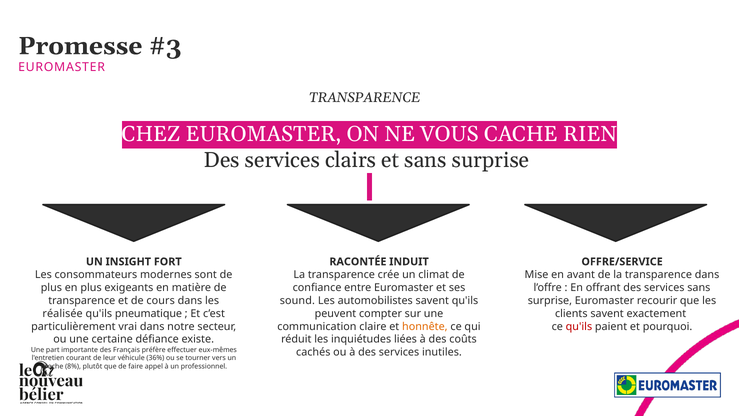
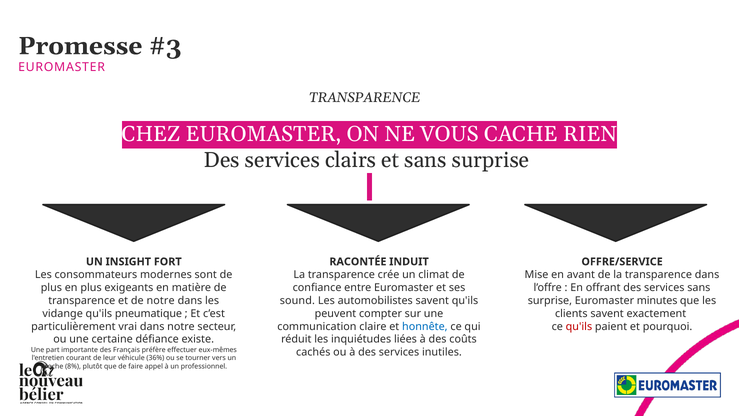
de cours: cours -> notre
recourir: recourir -> minutes
réalisée: réalisée -> vidange
honnête colour: orange -> blue
